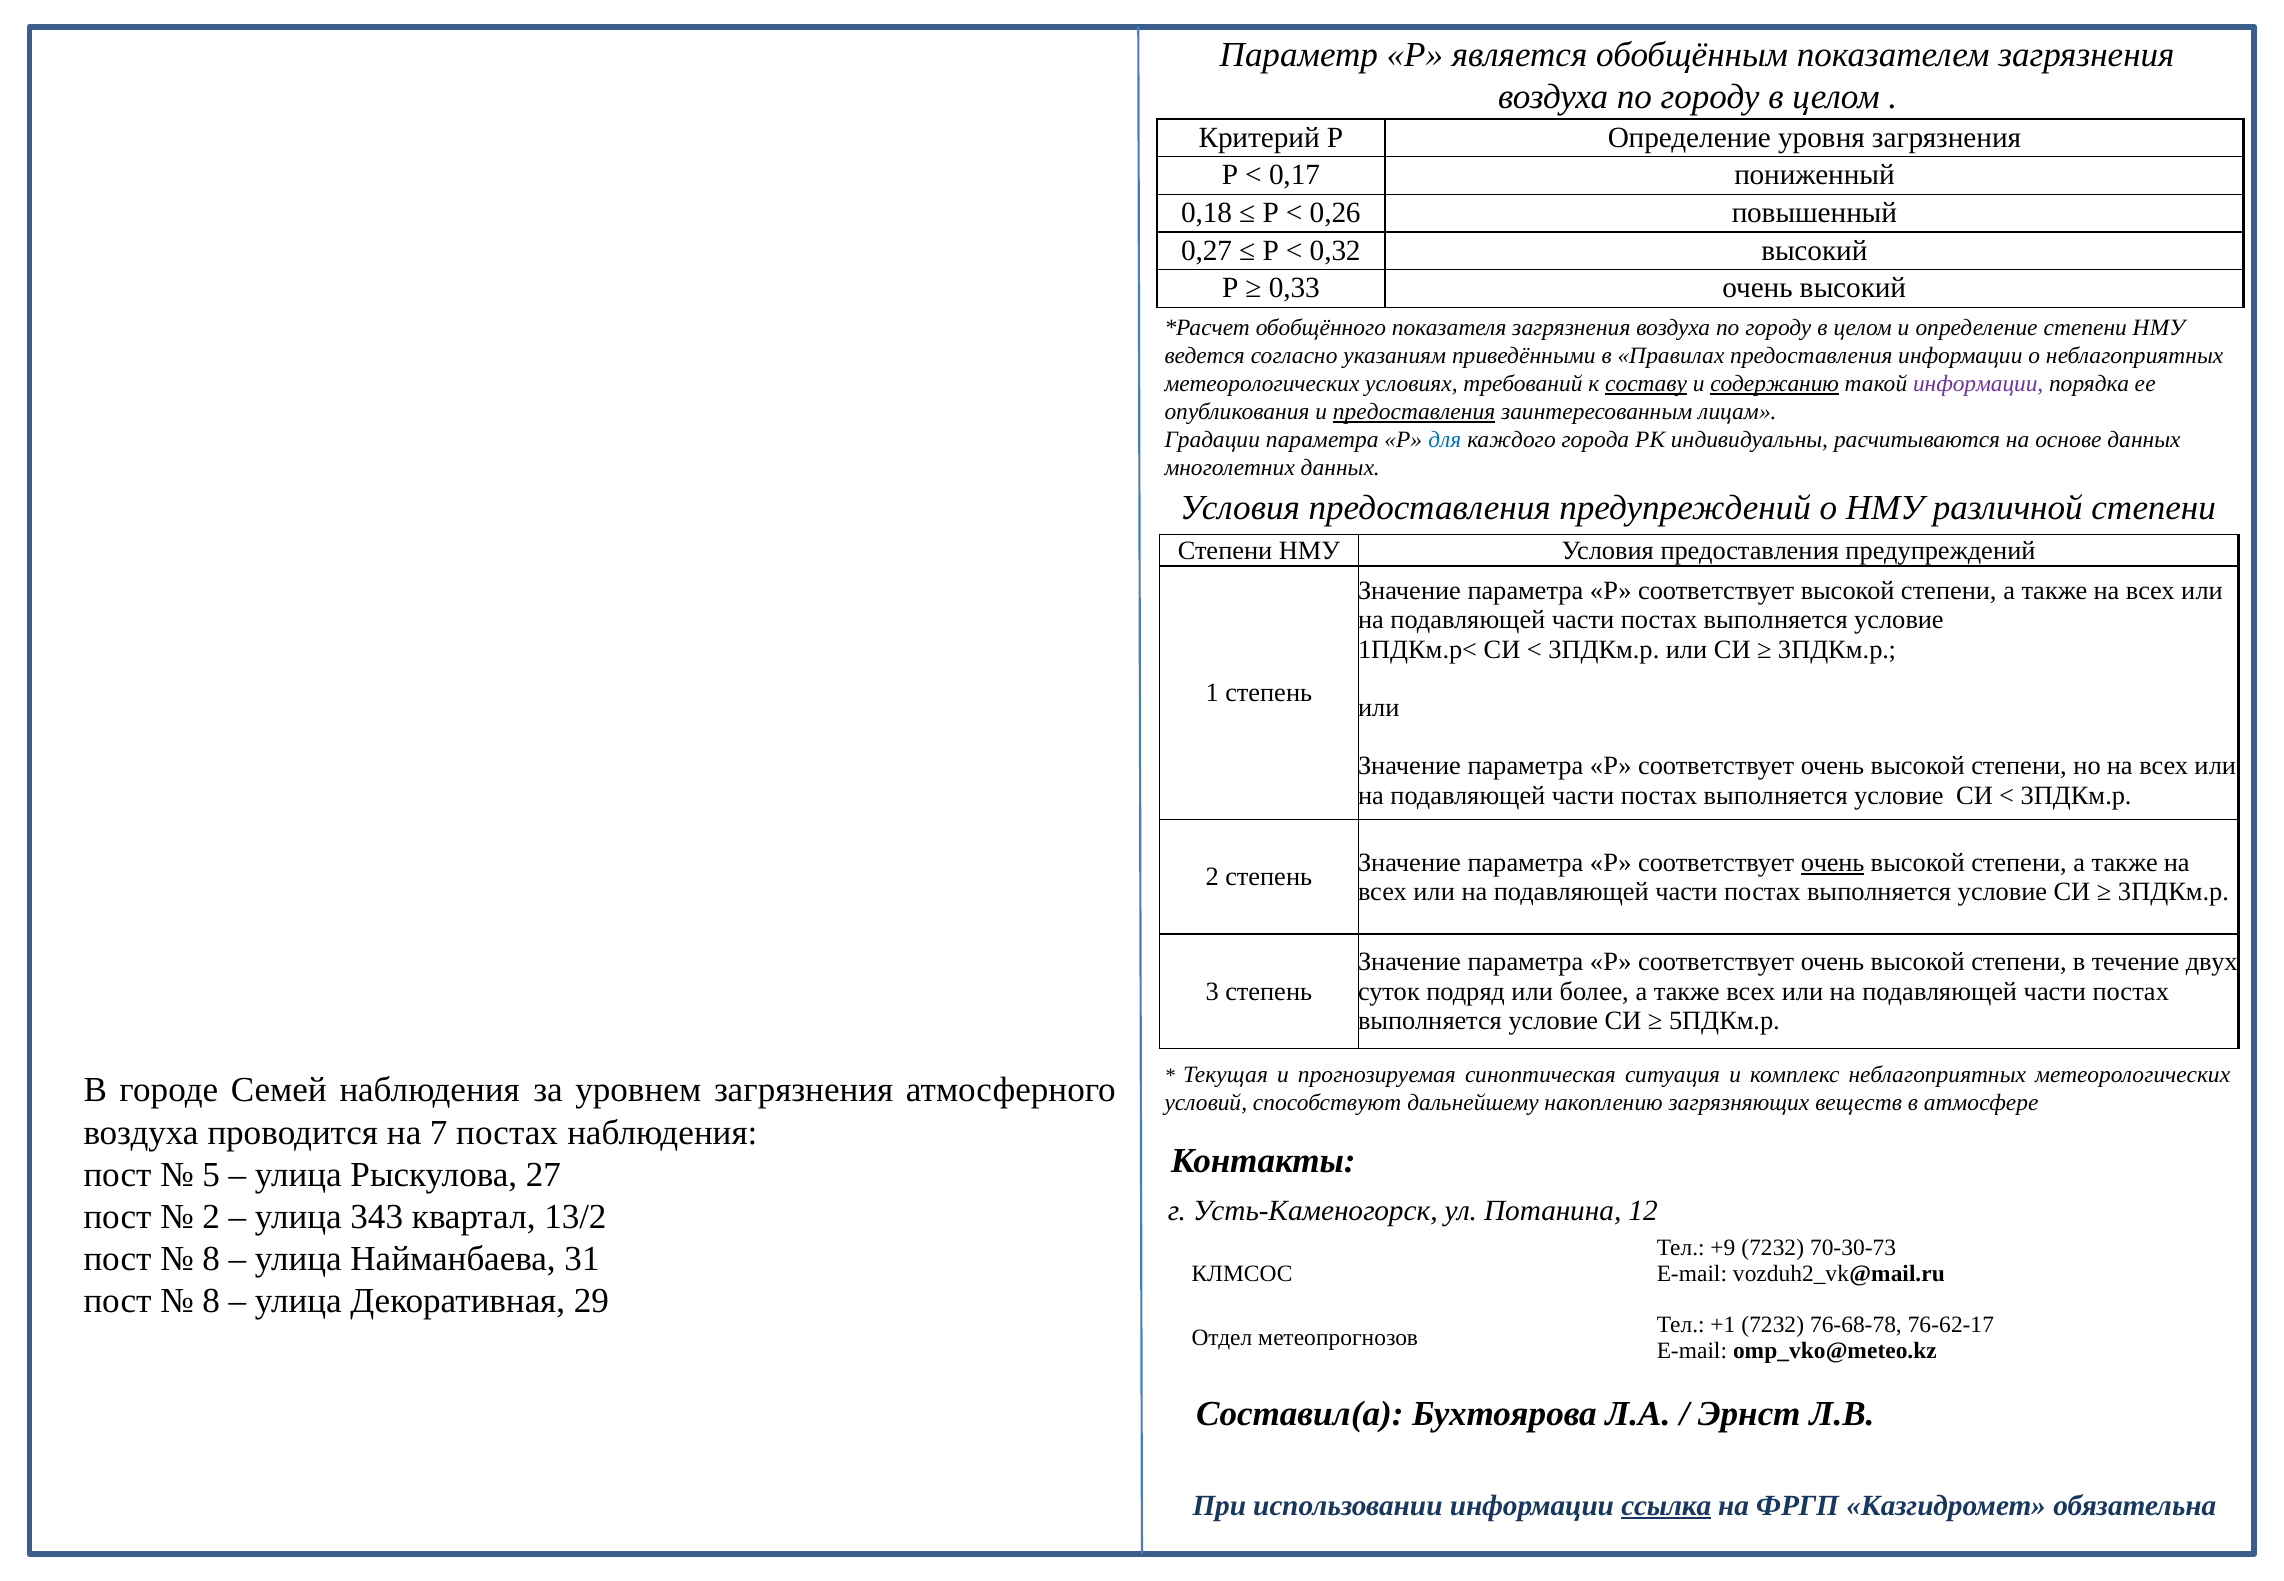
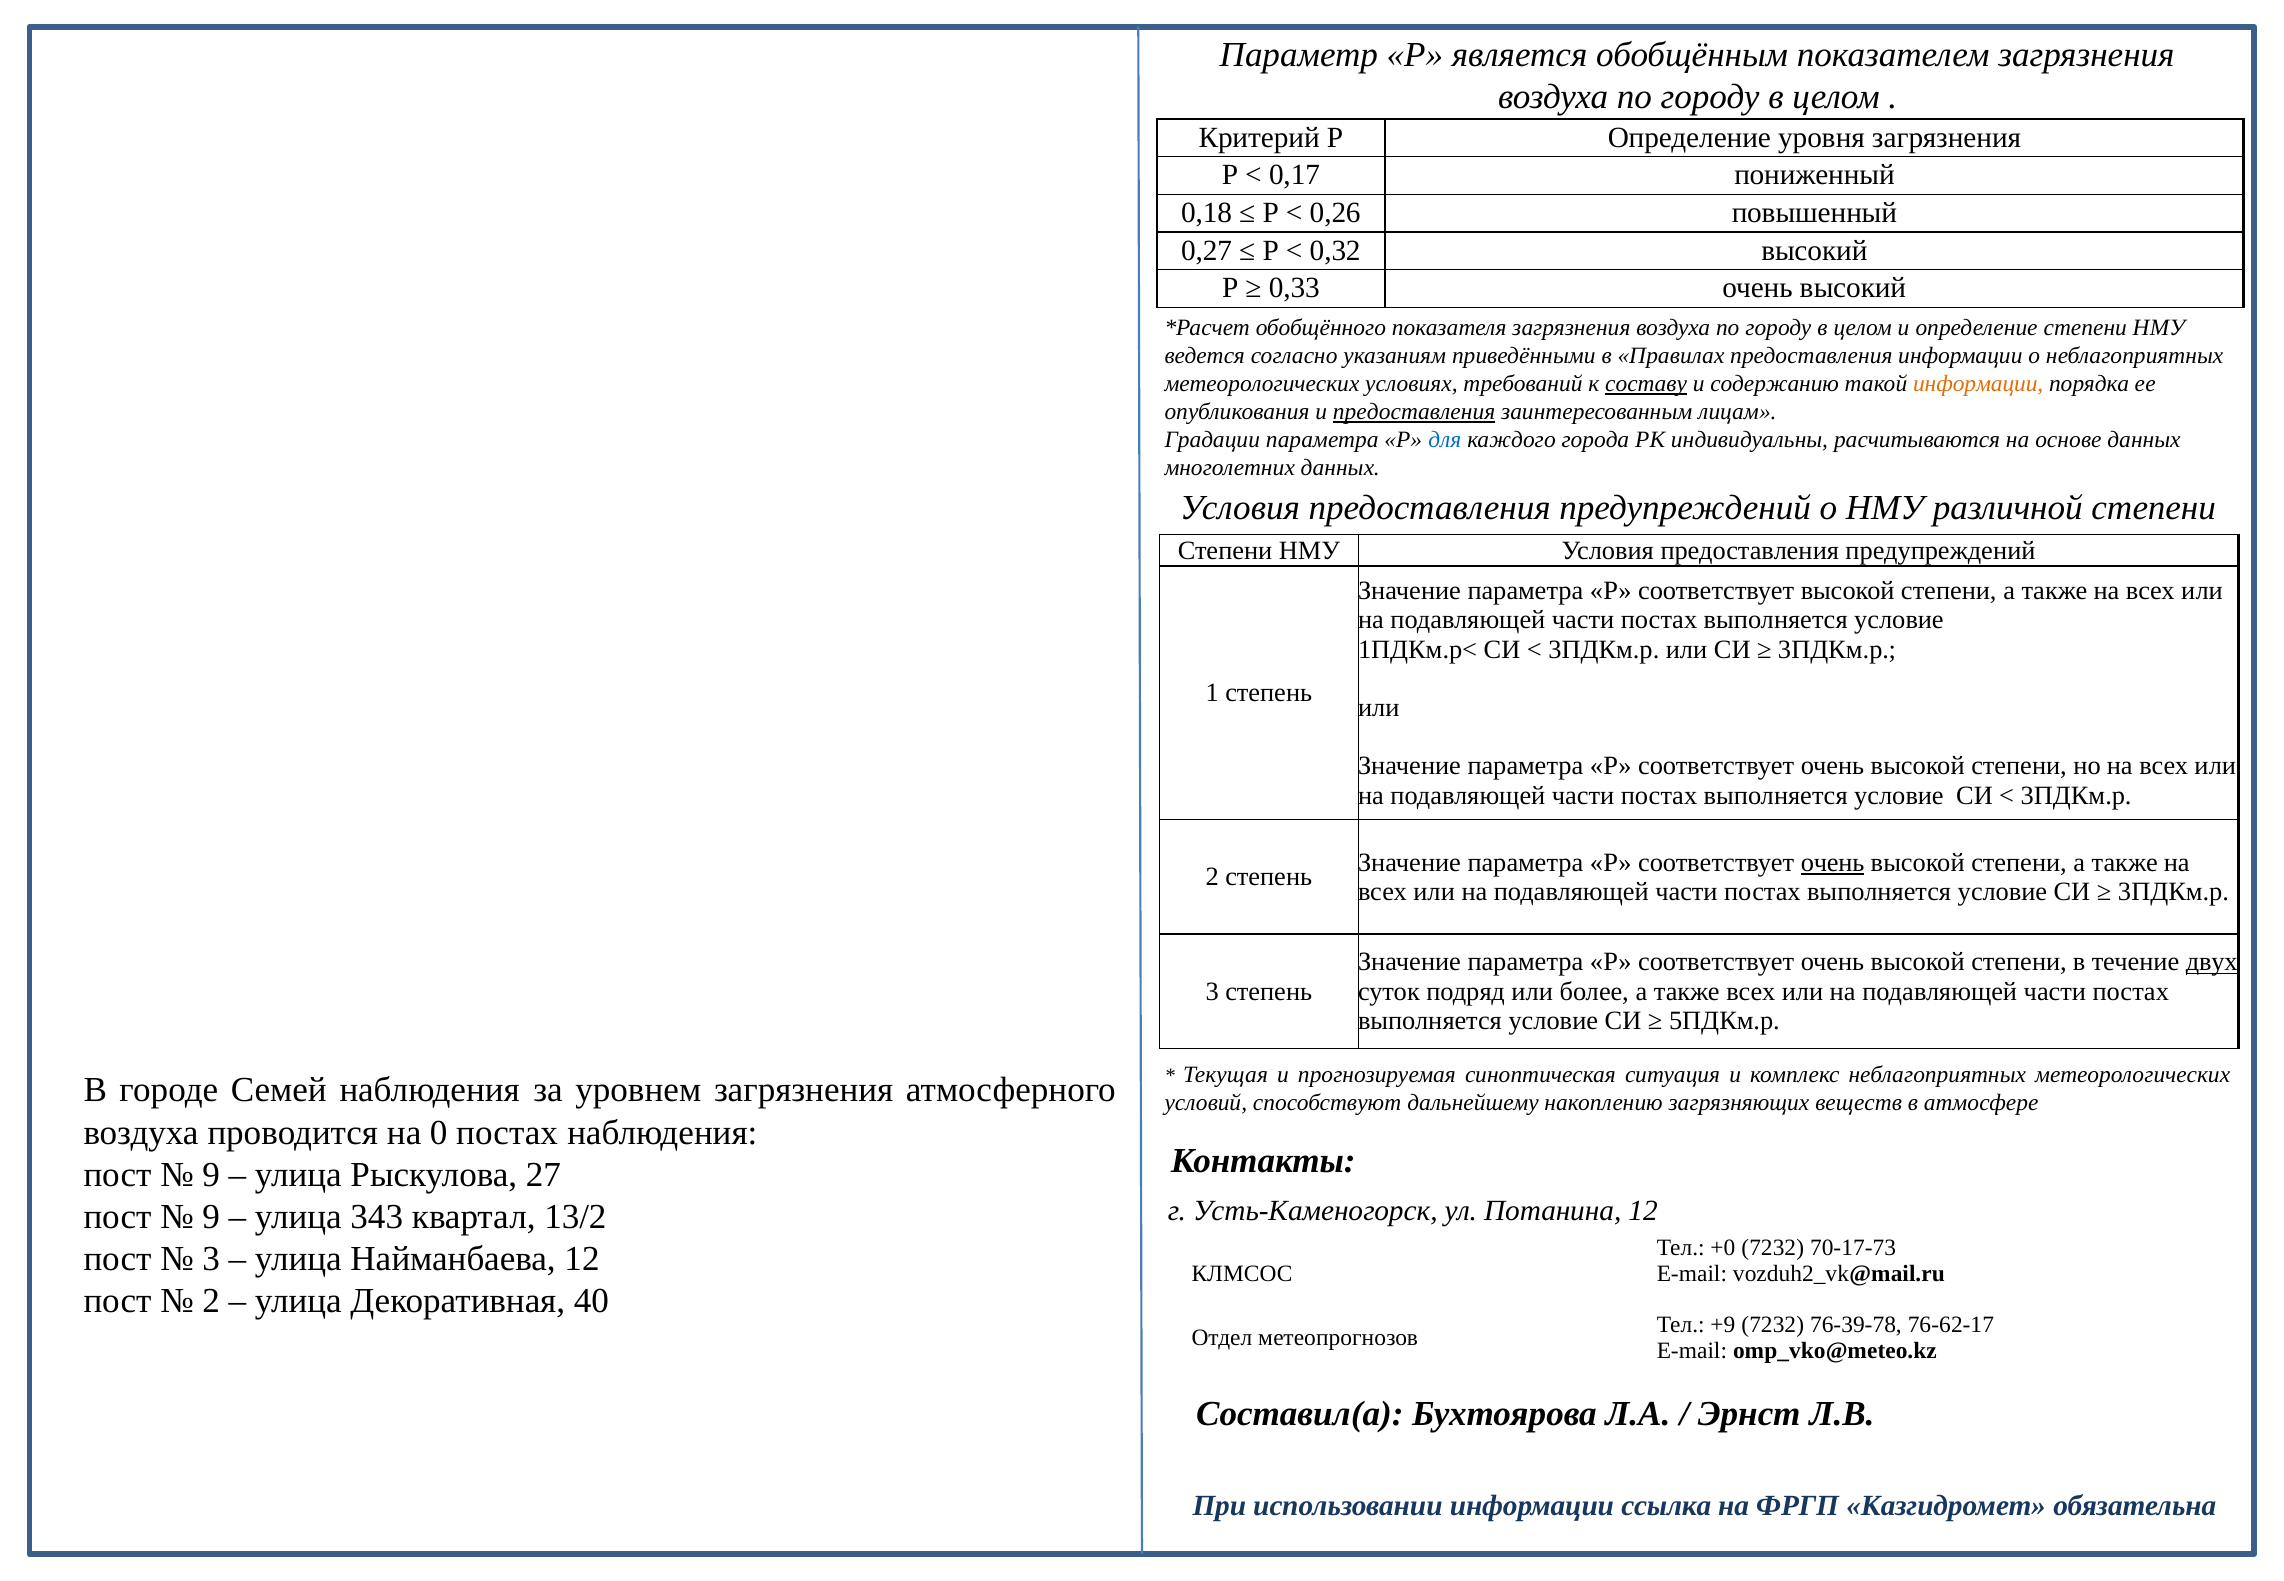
содержанию underline: present -> none
информации at (1978, 384) colour: purple -> orange
двух underline: none -> present
7: 7 -> 0
5 at (211, 1175): 5 -> 9
2 at (211, 1217): 2 -> 9
+9: +9 -> +0
70-30-73: 70-30-73 -> 70-17-73
8 at (211, 1259): 8 -> 3
Найманбаева 31: 31 -> 12
8 at (211, 1301): 8 -> 2
29: 29 -> 40
+1: +1 -> +9
76-68-78: 76-68-78 -> 76-39-78
ссылка underline: present -> none
